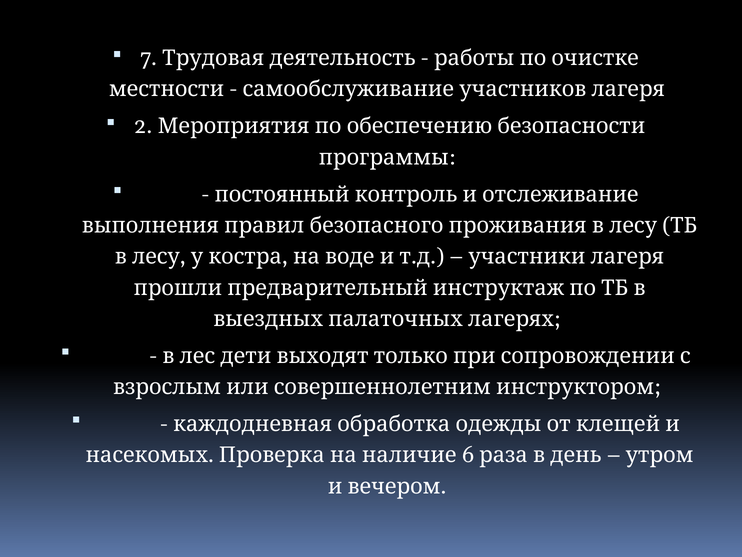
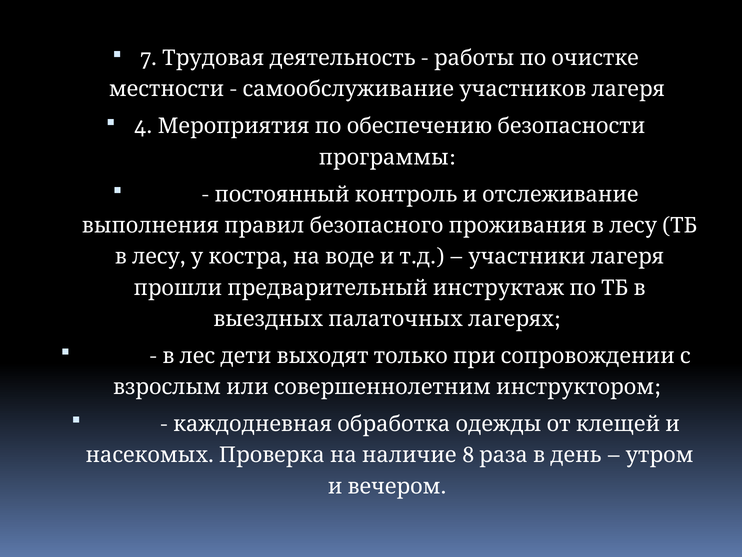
2: 2 -> 4
6: 6 -> 8
